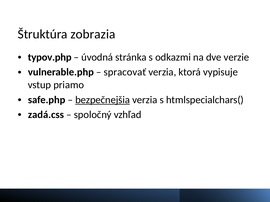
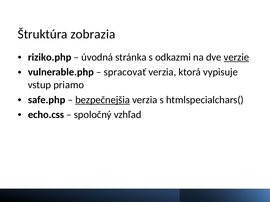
typov.php: typov.php -> riziko.php
verzie underline: none -> present
zadá.css: zadá.css -> echo.css
